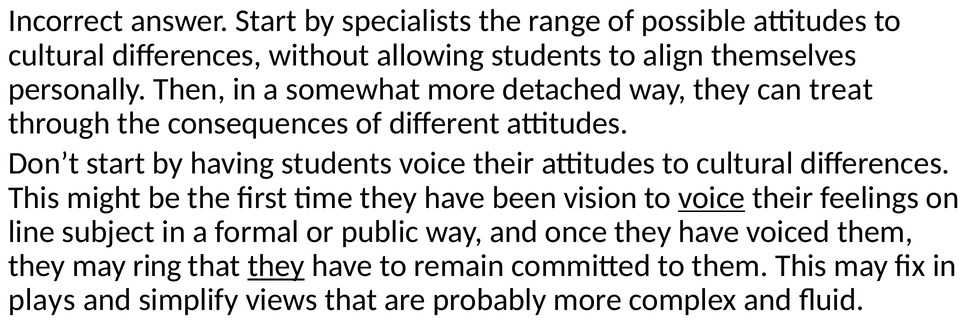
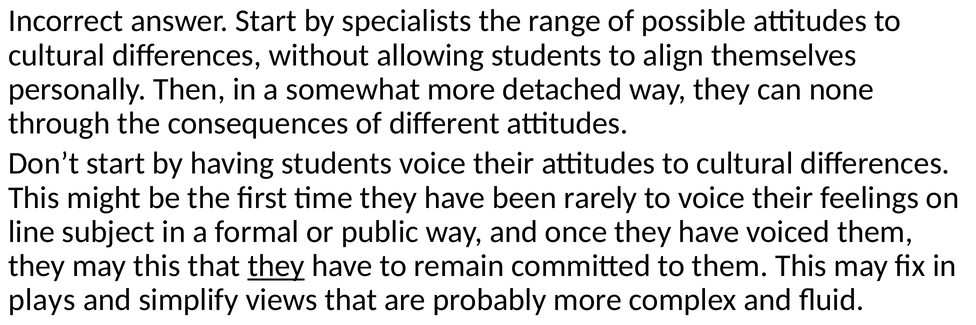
treat: treat -> none
vision: vision -> rarely
voice at (712, 198) underline: present -> none
may ring: ring -> this
